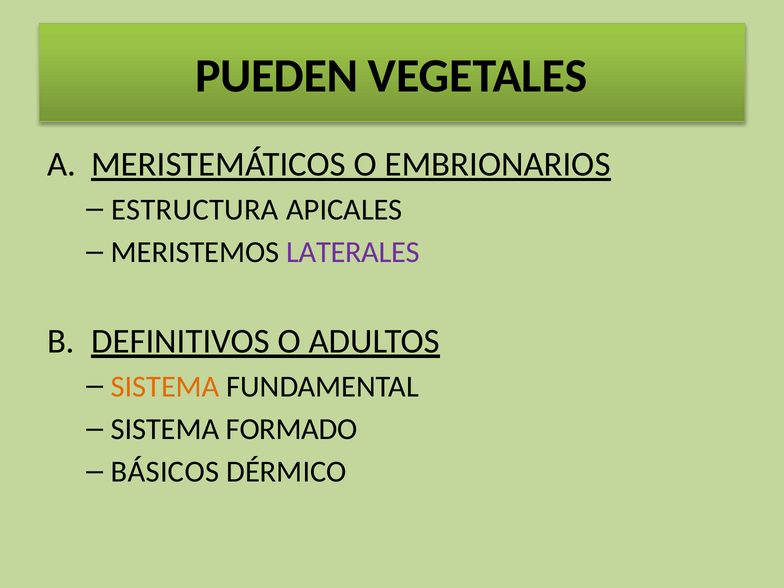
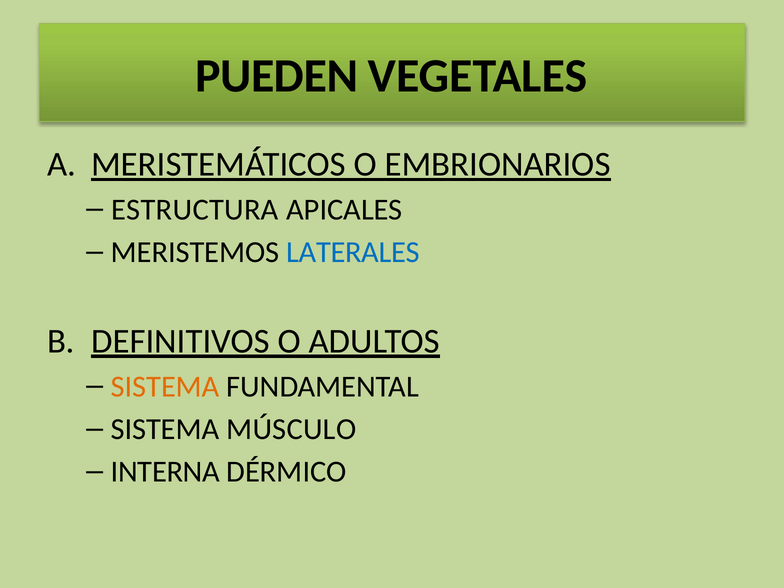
LATERALES colour: purple -> blue
FORMADO: FORMADO -> MÚSCULO
BÁSICOS: BÁSICOS -> INTERNA
